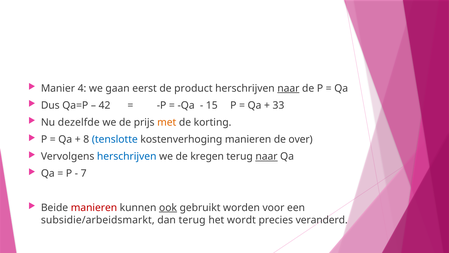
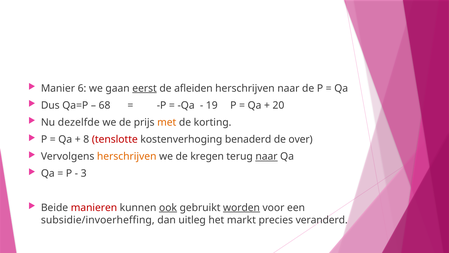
4: 4 -> 6
eerst underline: none -> present
product: product -> afleiden
naar at (288, 88) underline: present -> none
42: 42 -> 68
15: 15 -> 19
33: 33 -> 20
tenslotte colour: blue -> red
kostenverhoging manieren: manieren -> benaderd
herschrijven at (127, 156) colour: blue -> orange
7: 7 -> 3
worden underline: none -> present
subsidie/arbeidsmarkt: subsidie/arbeidsmarkt -> subsidie/invoerheffing
dan terug: terug -> uitleg
wordt: wordt -> markt
